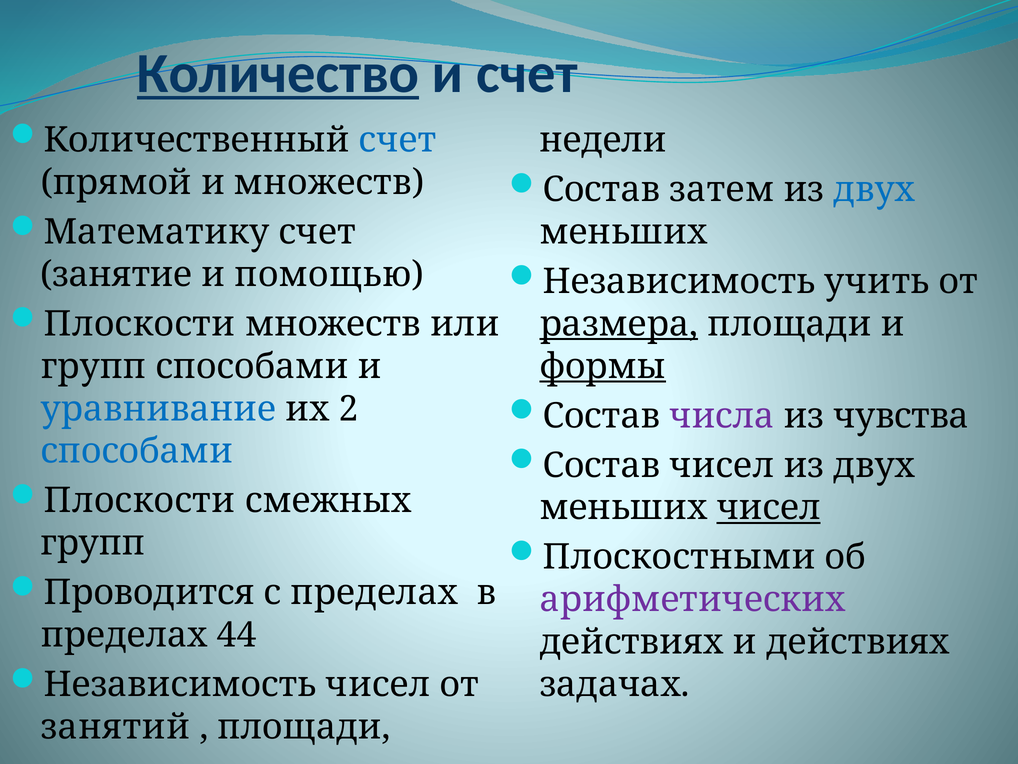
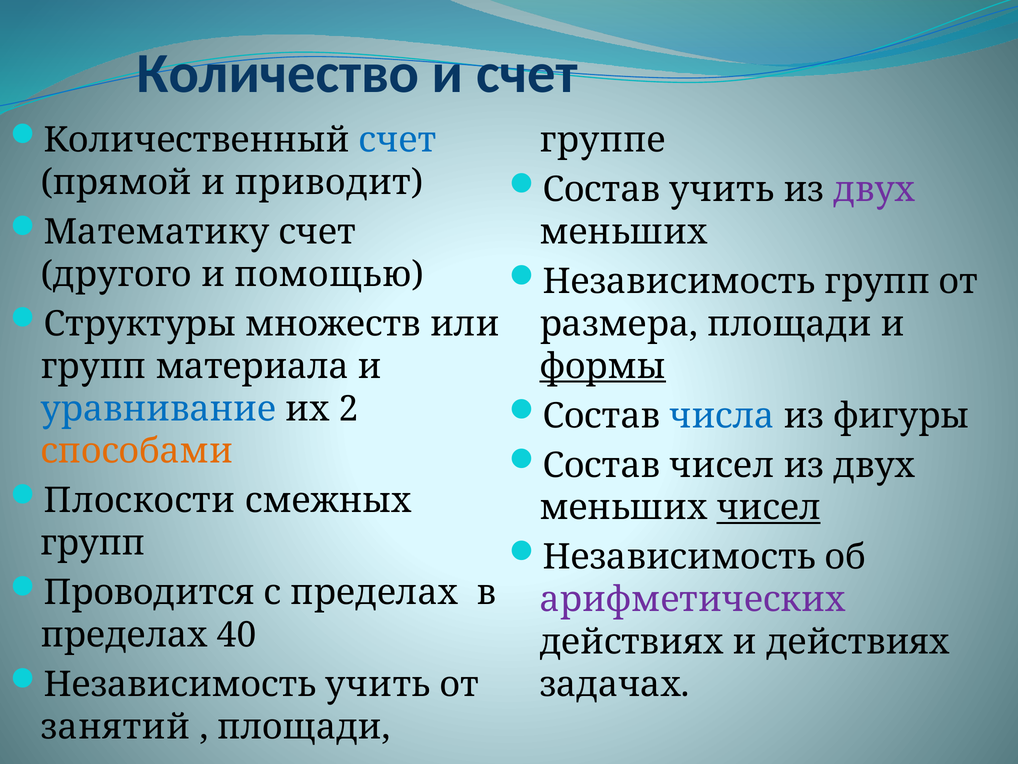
Количество underline: present -> none
недели: недели -> группе
Состав затем: затем -> учить
двух at (874, 189) colour: blue -> purple
и множеств: множеств -> приводит
Независимость учить: учить -> групп
занятие: занятие -> другого
Плоскости at (140, 324): Плоскости -> Структуры
размера underline: present -> none
групп способами: способами -> материала
числа colour: purple -> blue
чувства: чувства -> фигуры
способами at (137, 451) colour: blue -> orange
Плоскостными at (679, 557): Плоскостными -> Независимость
44: 44 -> 40
Независимость чисел: чисел -> учить
